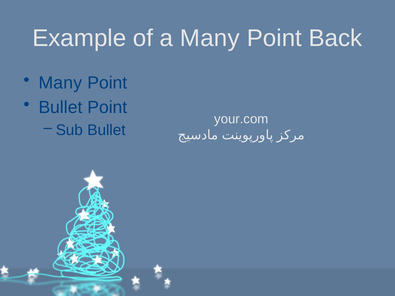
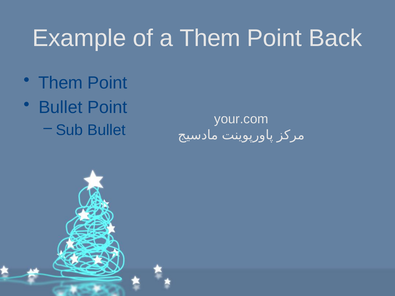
a Many: Many -> Them
Many at (60, 83): Many -> Them
